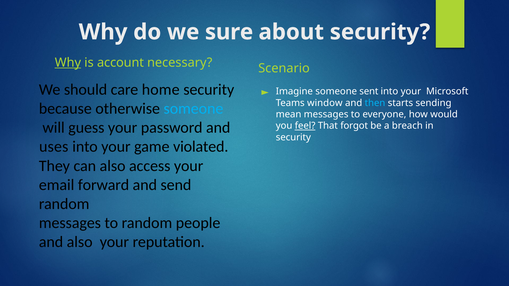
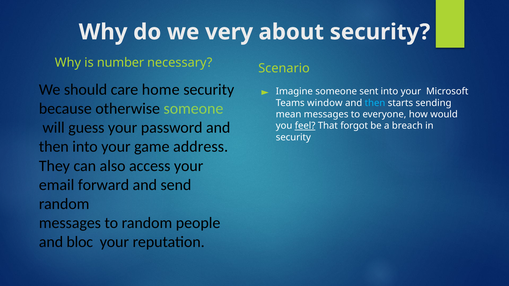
sure: sure -> very
Why at (68, 63) underline: present -> none
account: account -> number
someone at (193, 109) colour: light blue -> light green
uses at (54, 147): uses -> then
violated: violated -> address
and also: also -> bloc
